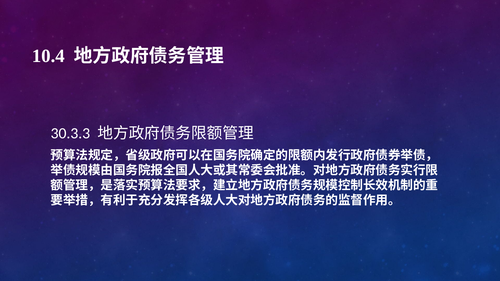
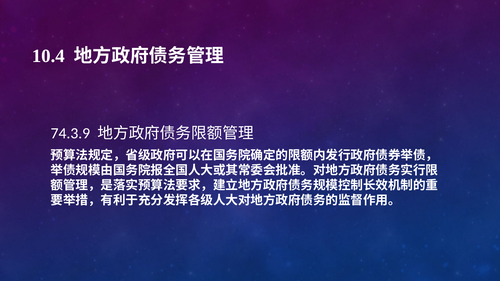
30.3.3: 30.3.3 -> 74.3.9
